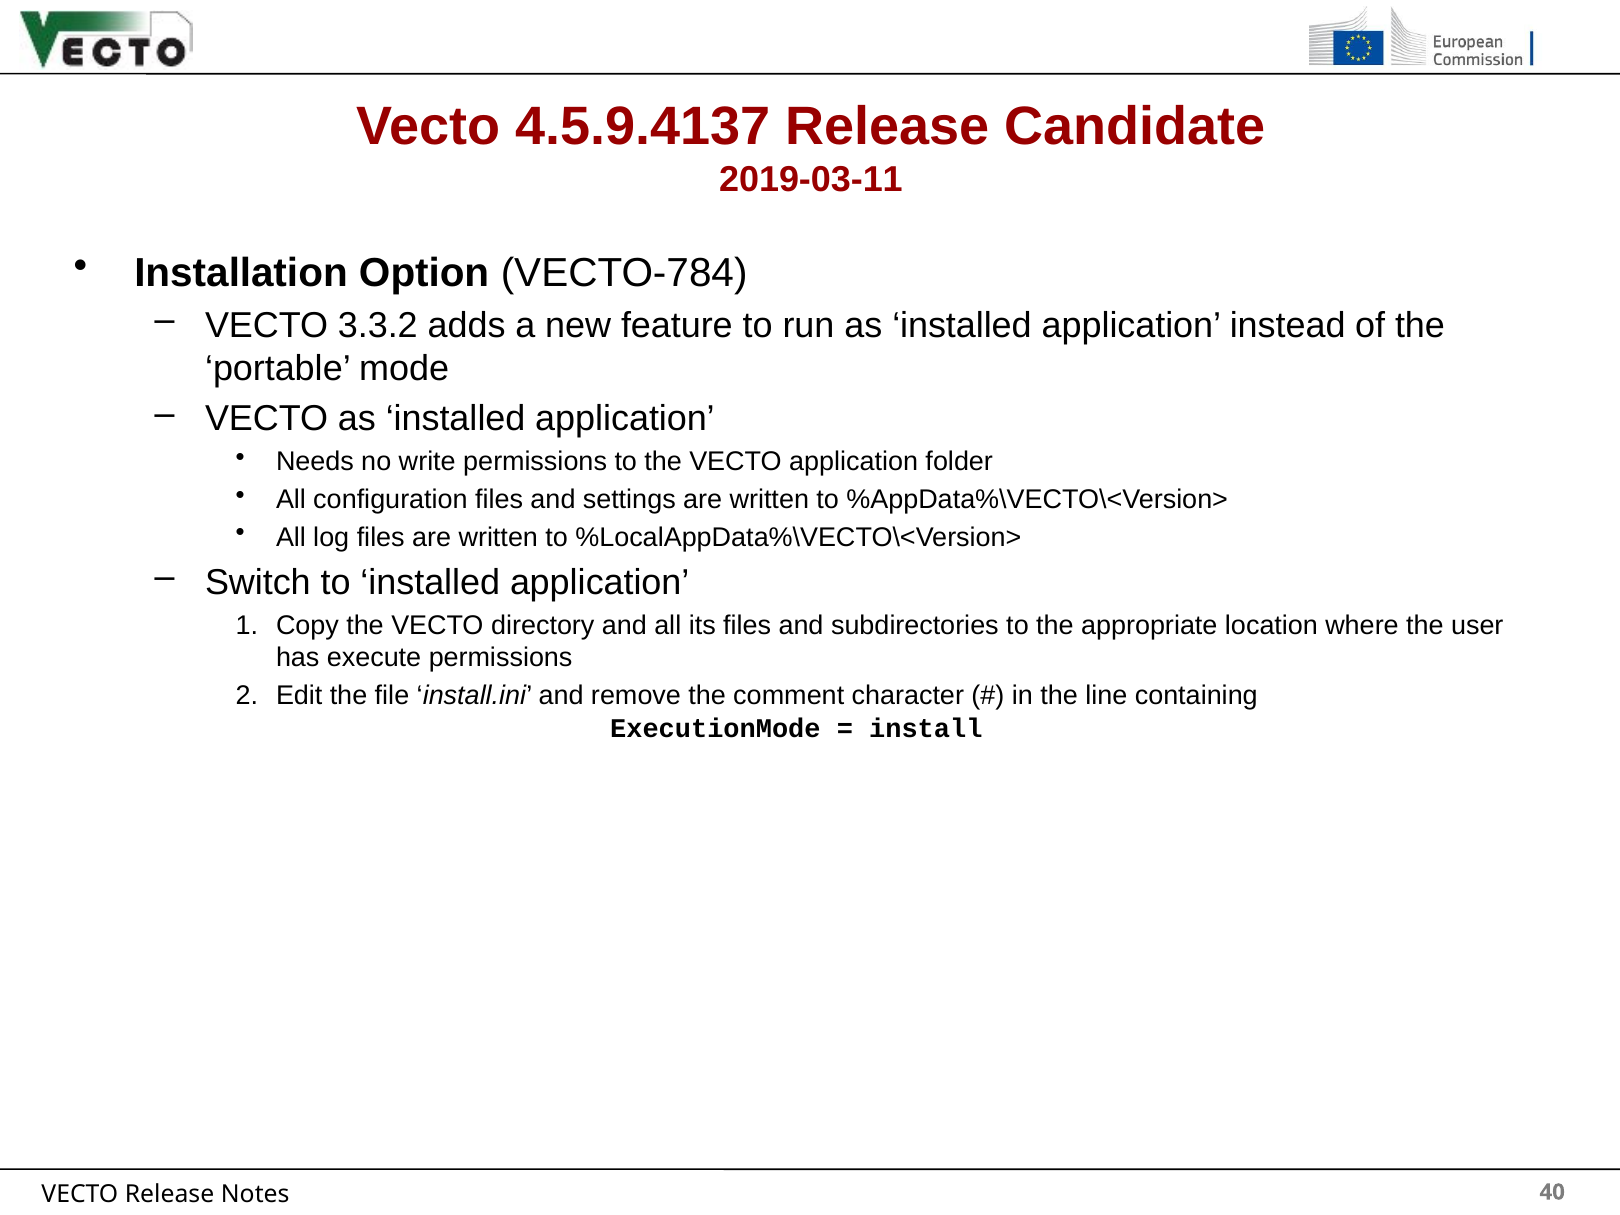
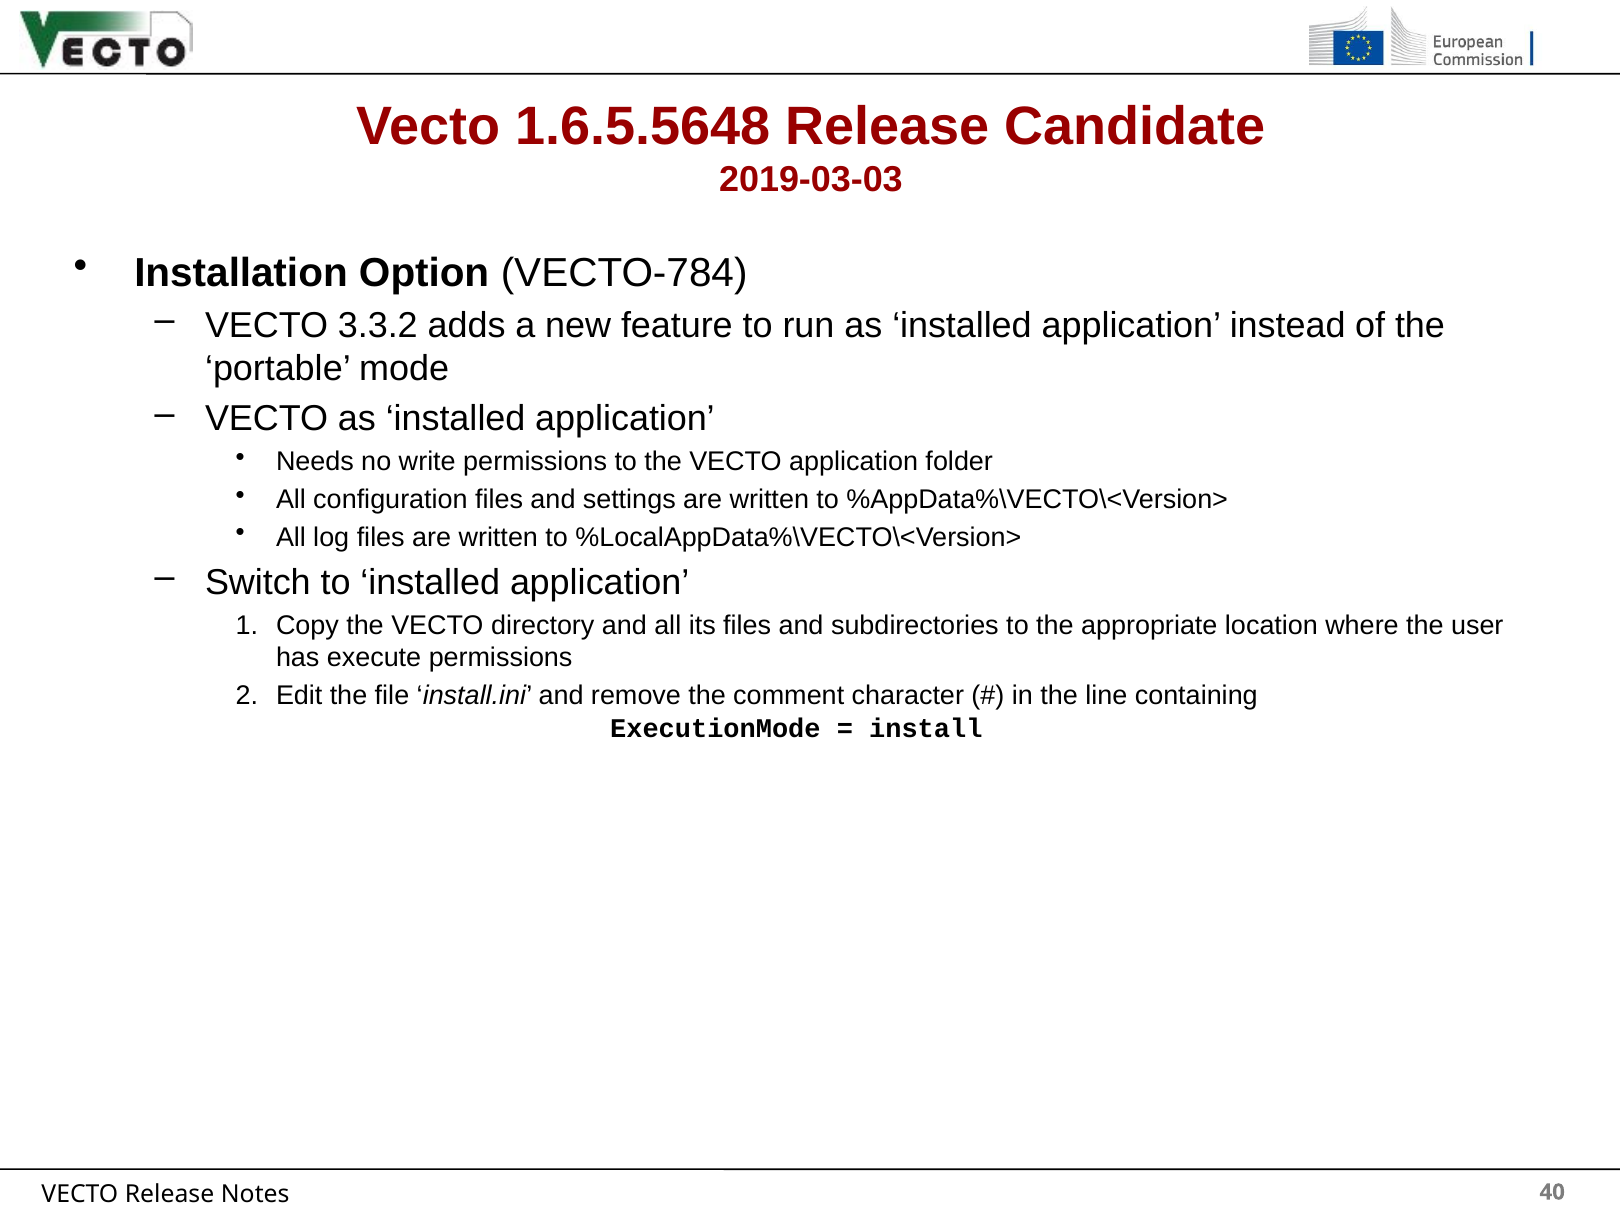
4.5.9.4137: 4.5.9.4137 -> 1.6.5.5648
2019-03-11: 2019-03-11 -> 2019-03-03
